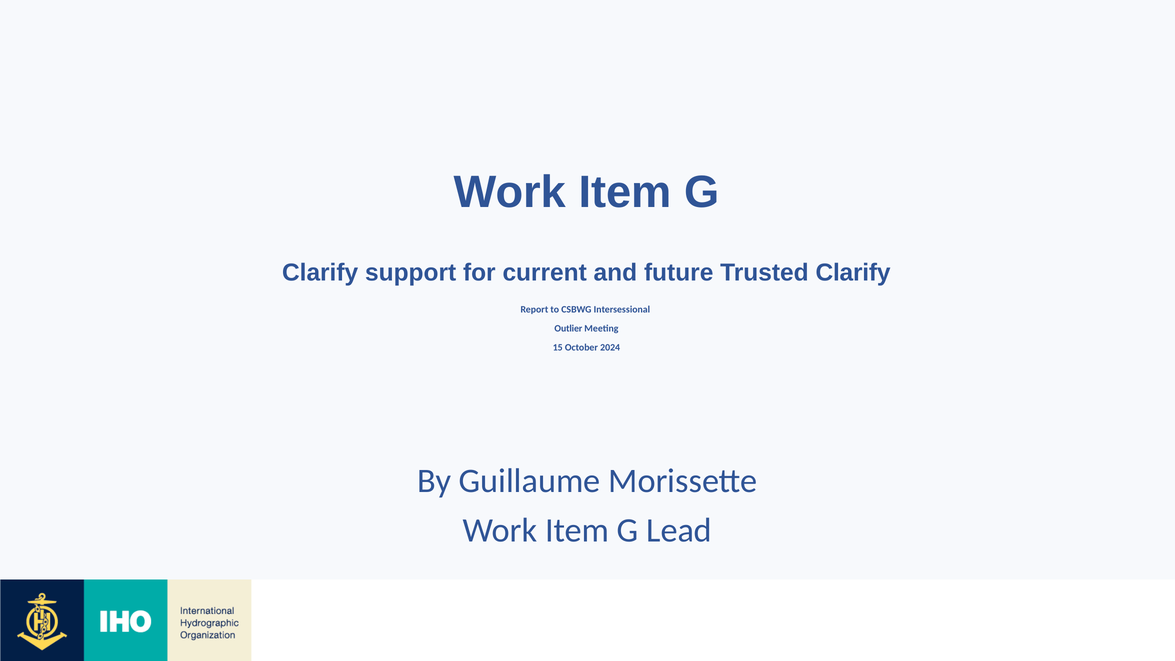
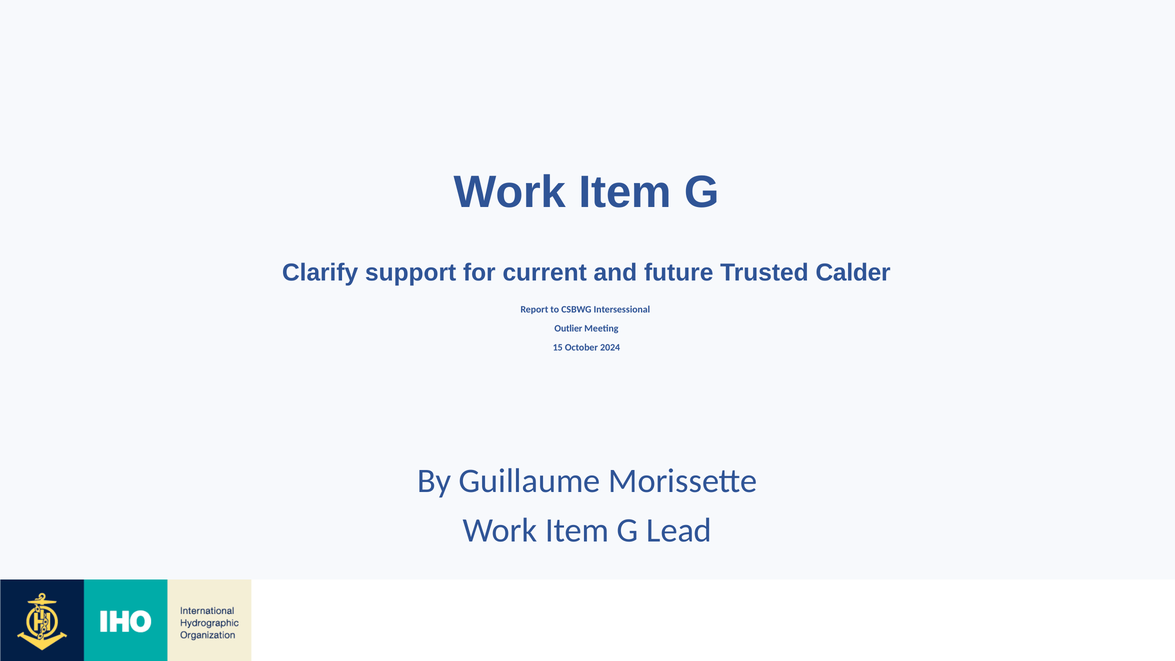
Trusted Clarify: Clarify -> Calder
